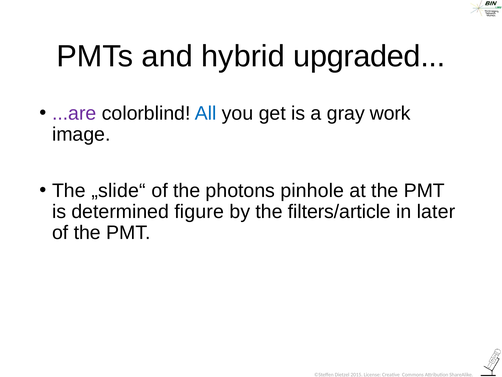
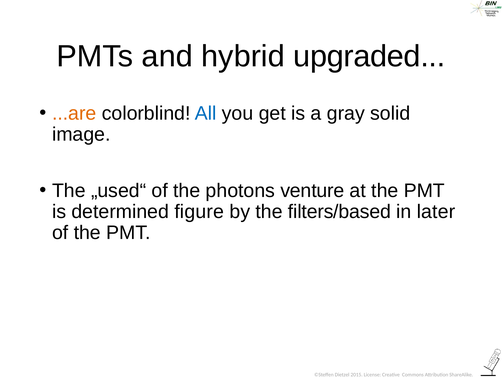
...are colour: purple -> orange
work: work -> solid
„slide“: „slide“ -> „used“
pinhole: pinhole -> venture
filters/article: filters/article -> filters/based
